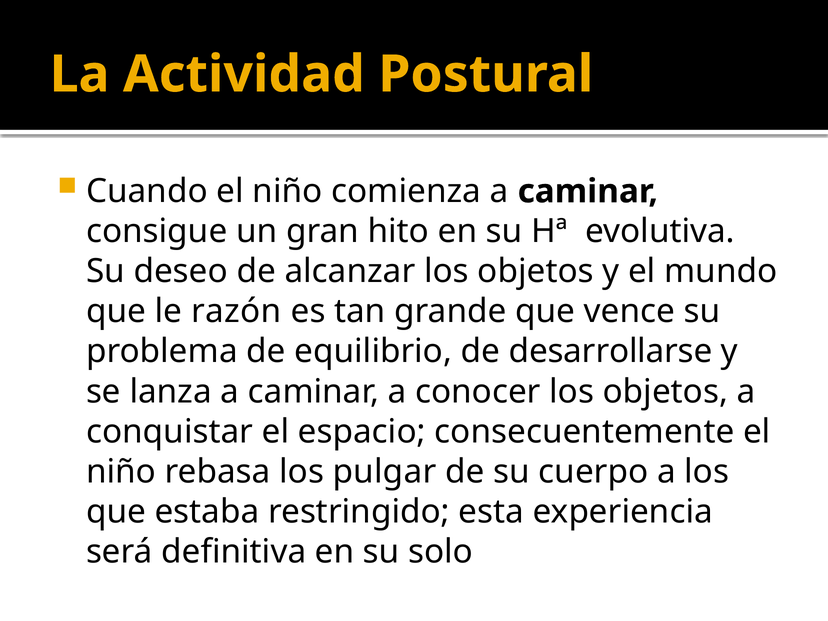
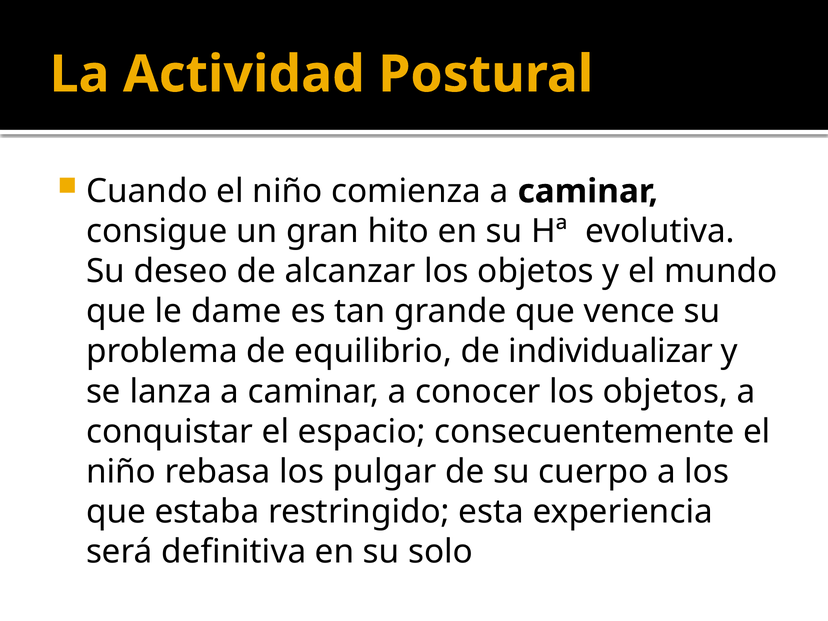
razón: razón -> dame
desarrollarse: desarrollarse -> individualizar
